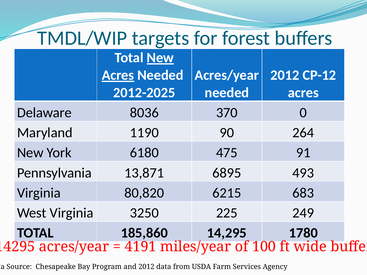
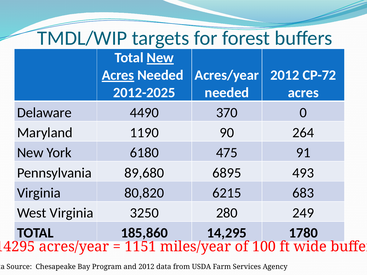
CP-12: CP-12 -> CP-72
8036: 8036 -> 4490
13,871: 13,871 -> 89,680
225: 225 -> 280
4191: 4191 -> 1151
